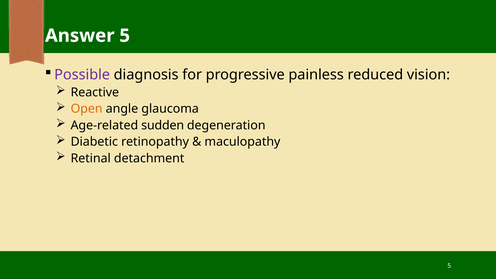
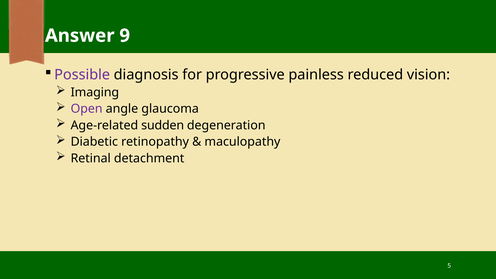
Answer 5: 5 -> 9
Reactive: Reactive -> Imaging
Open colour: orange -> purple
